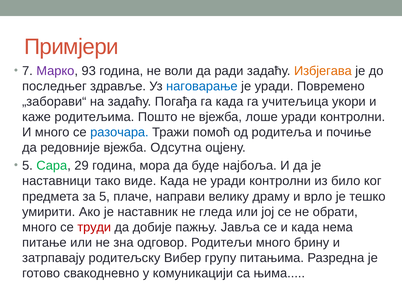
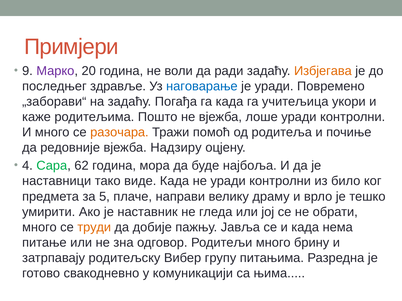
7: 7 -> 9
93: 93 -> 20
разочара colour: blue -> orange
Одсутна: Одсутна -> Надзиру
5 at (27, 166): 5 -> 4
29: 29 -> 62
труди colour: red -> orange
